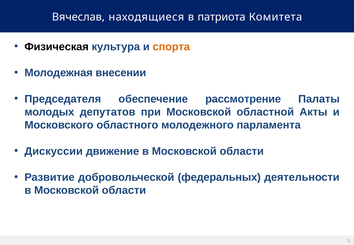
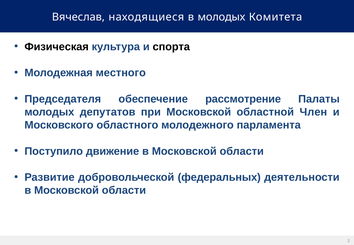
в патриота: патриота -> молодых
спорта colour: orange -> black
внесении: внесении -> местного
Акты: Акты -> Член
Дискуссии: Дискуссии -> Поступило
